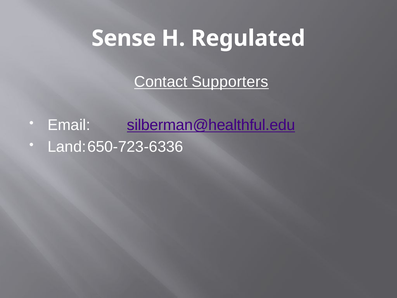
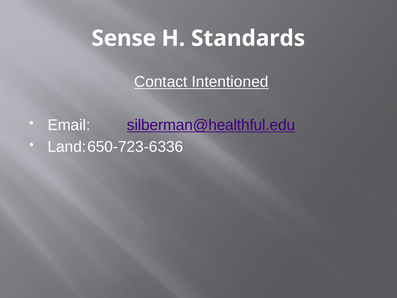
Regulated: Regulated -> Standards
Supporters: Supporters -> Intentioned
